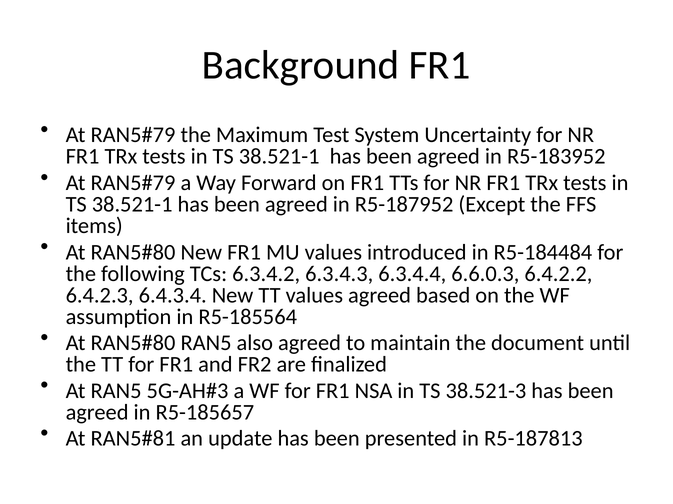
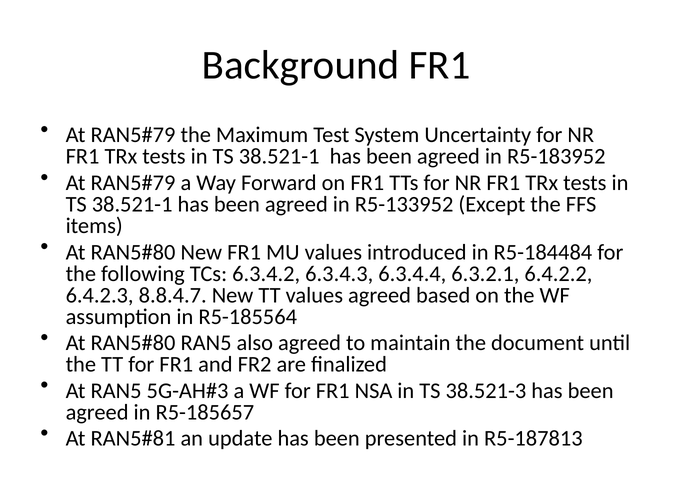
R5-187952: R5-187952 -> R5-133952
6.6.0.3: 6.6.0.3 -> 6.3.2.1
6.4.3.4: 6.4.3.4 -> 8.8.4.7
